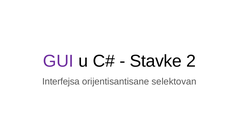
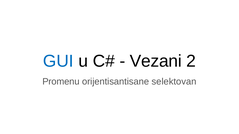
GUI colour: purple -> blue
Stavke: Stavke -> Vezani
Interfejsa: Interfejsa -> Promenu
